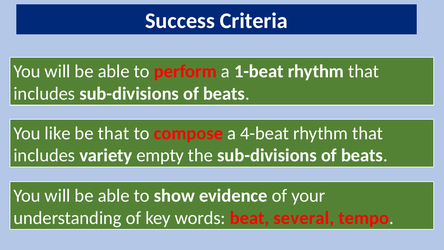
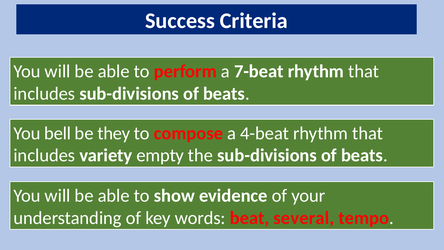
1-beat: 1-beat -> 7-beat
like: like -> bell
be that: that -> they
